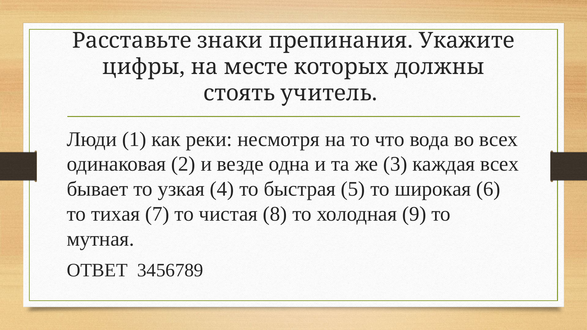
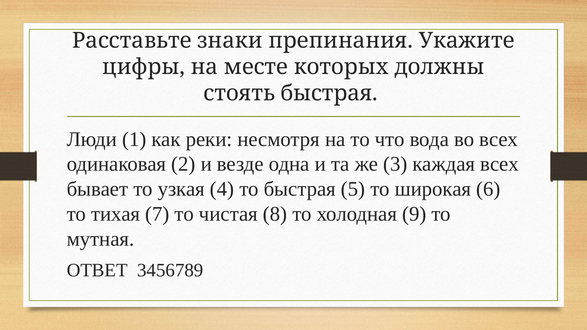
стоять учитель: учитель -> быстрая
